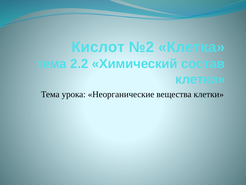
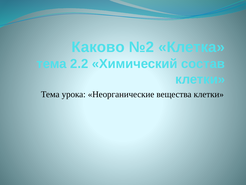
Кислот: Кислот -> Каково
